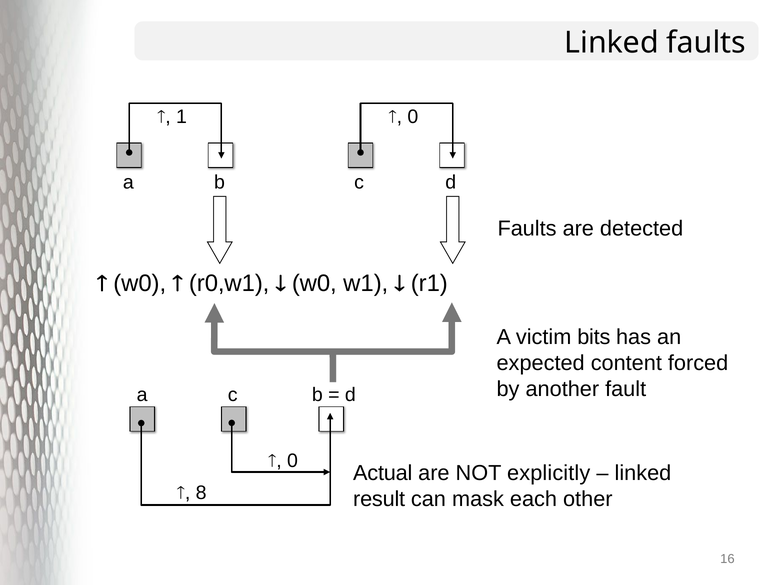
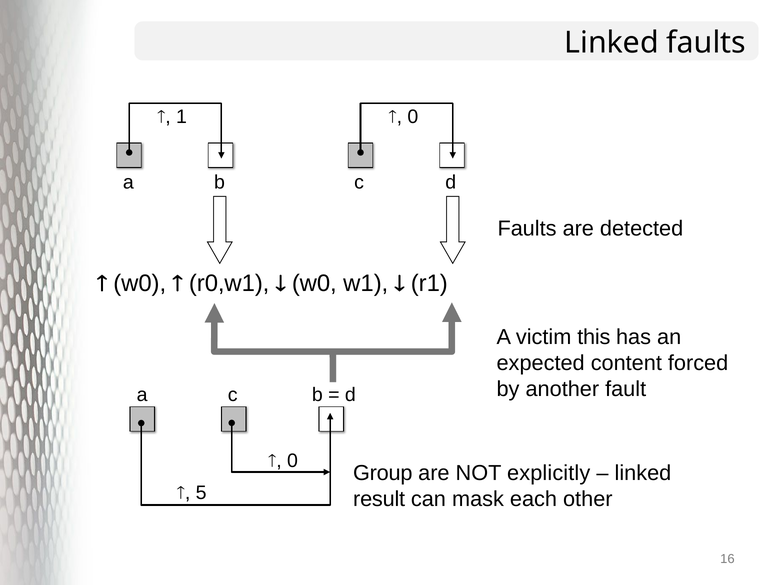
bits: bits -> this
Actual: Actual -> Group
8: 8 -> 5
